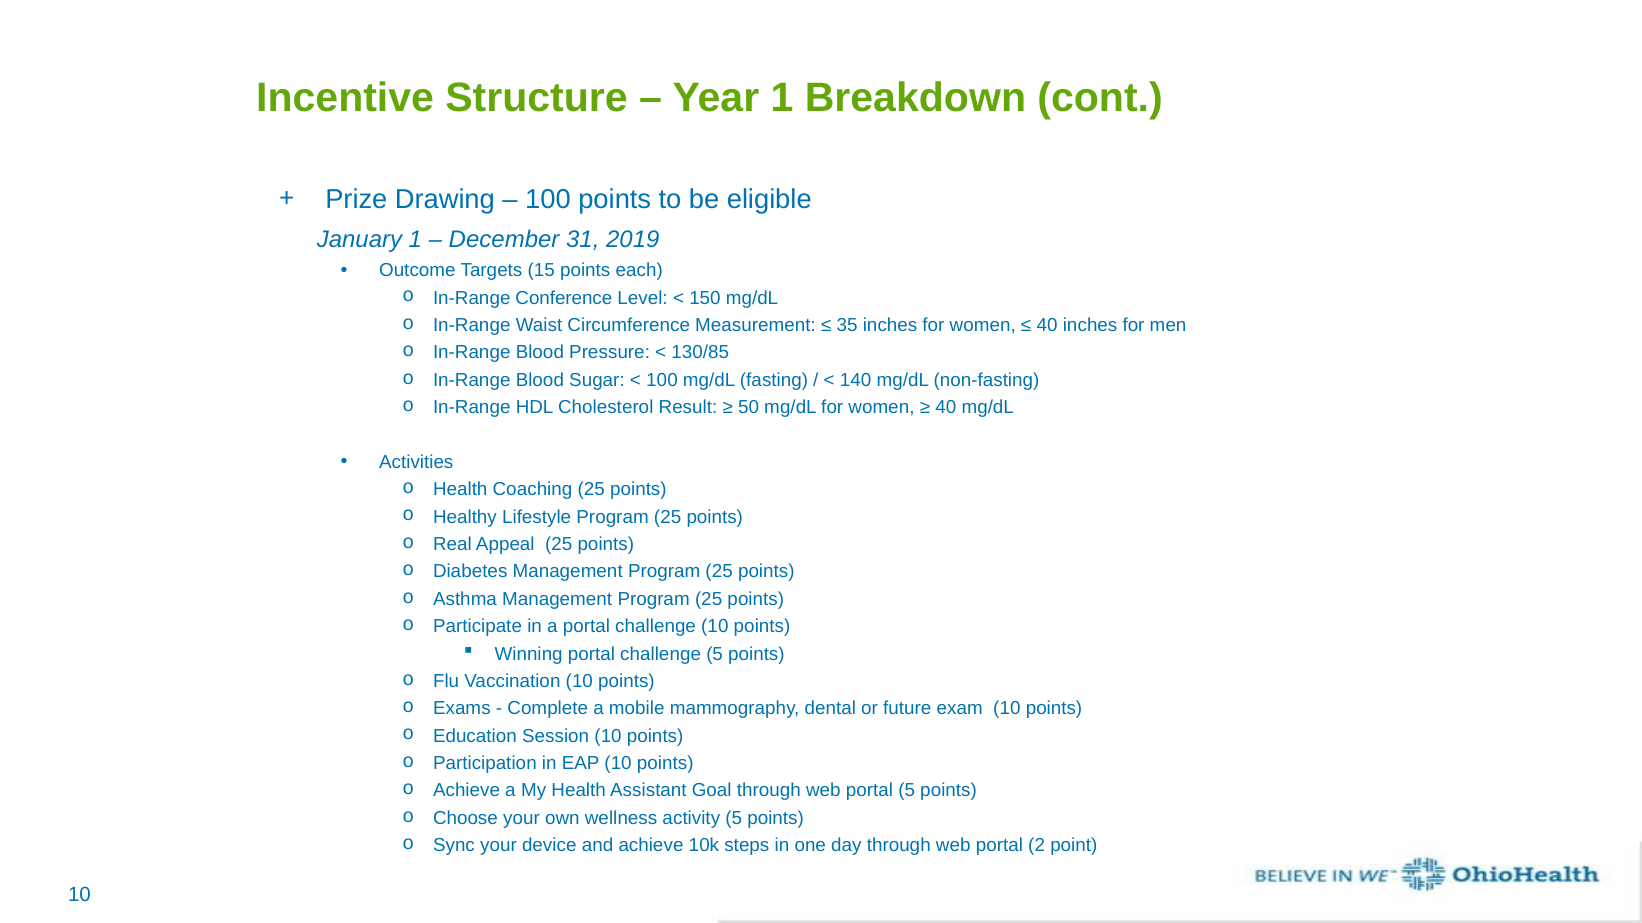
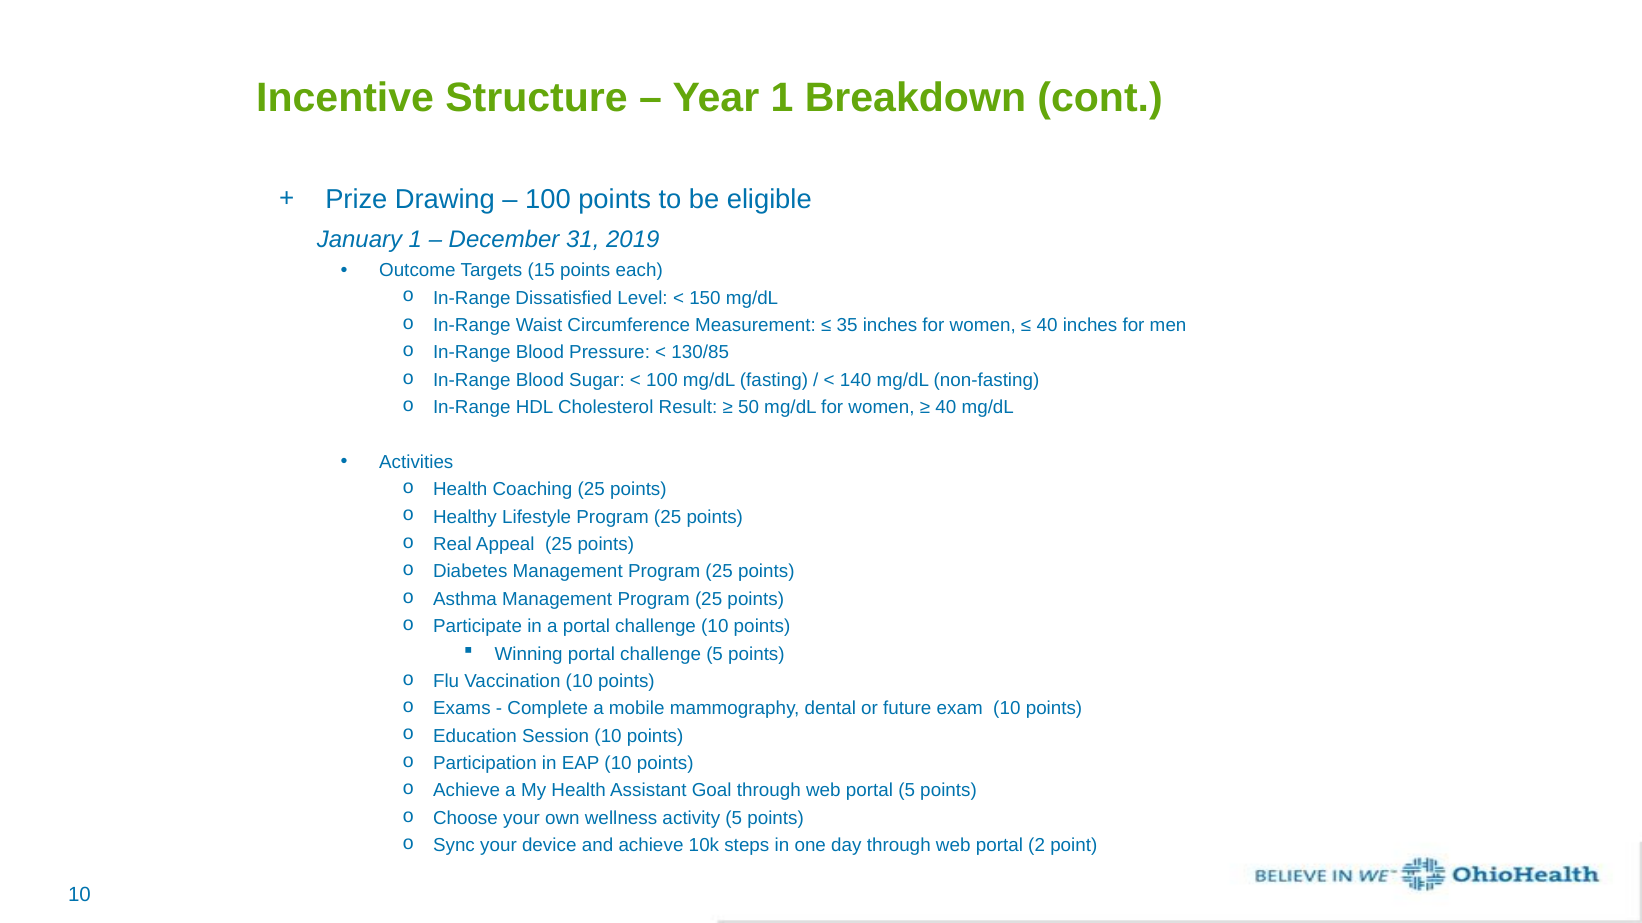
Conference: Conference -> Dissatisfied
